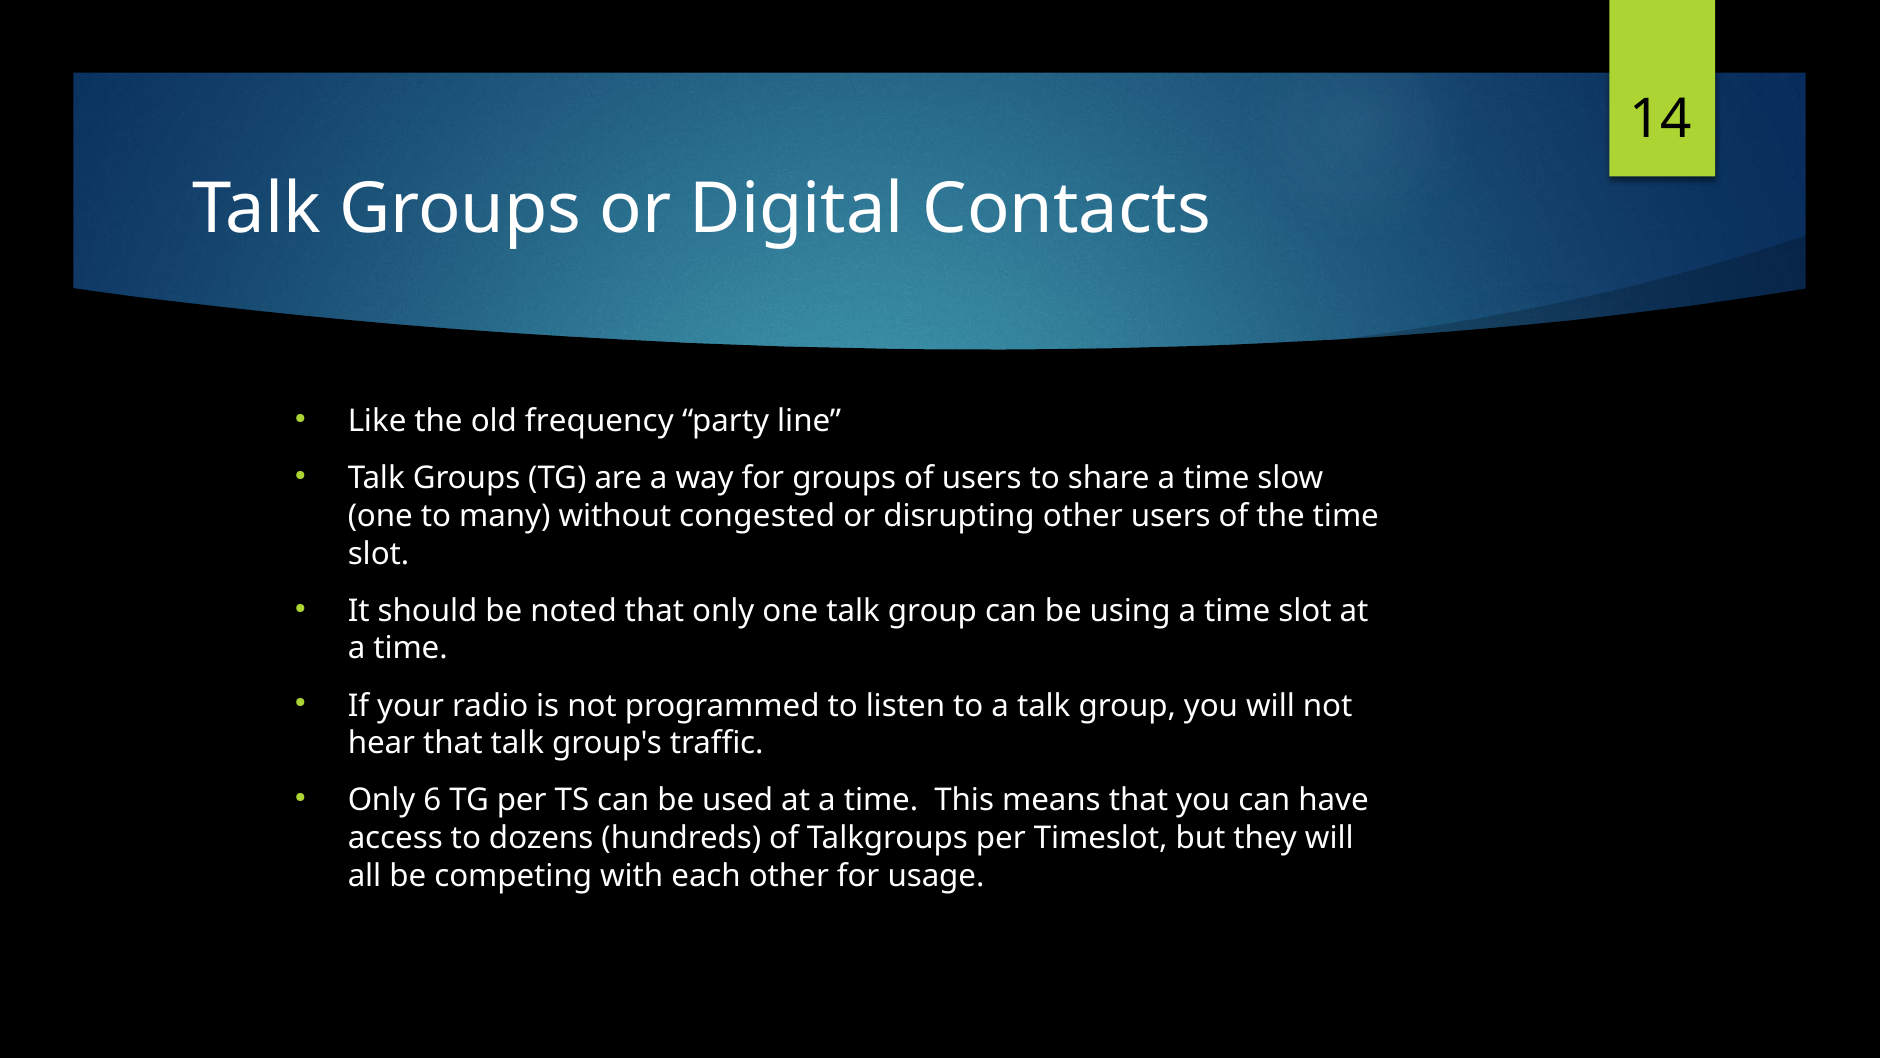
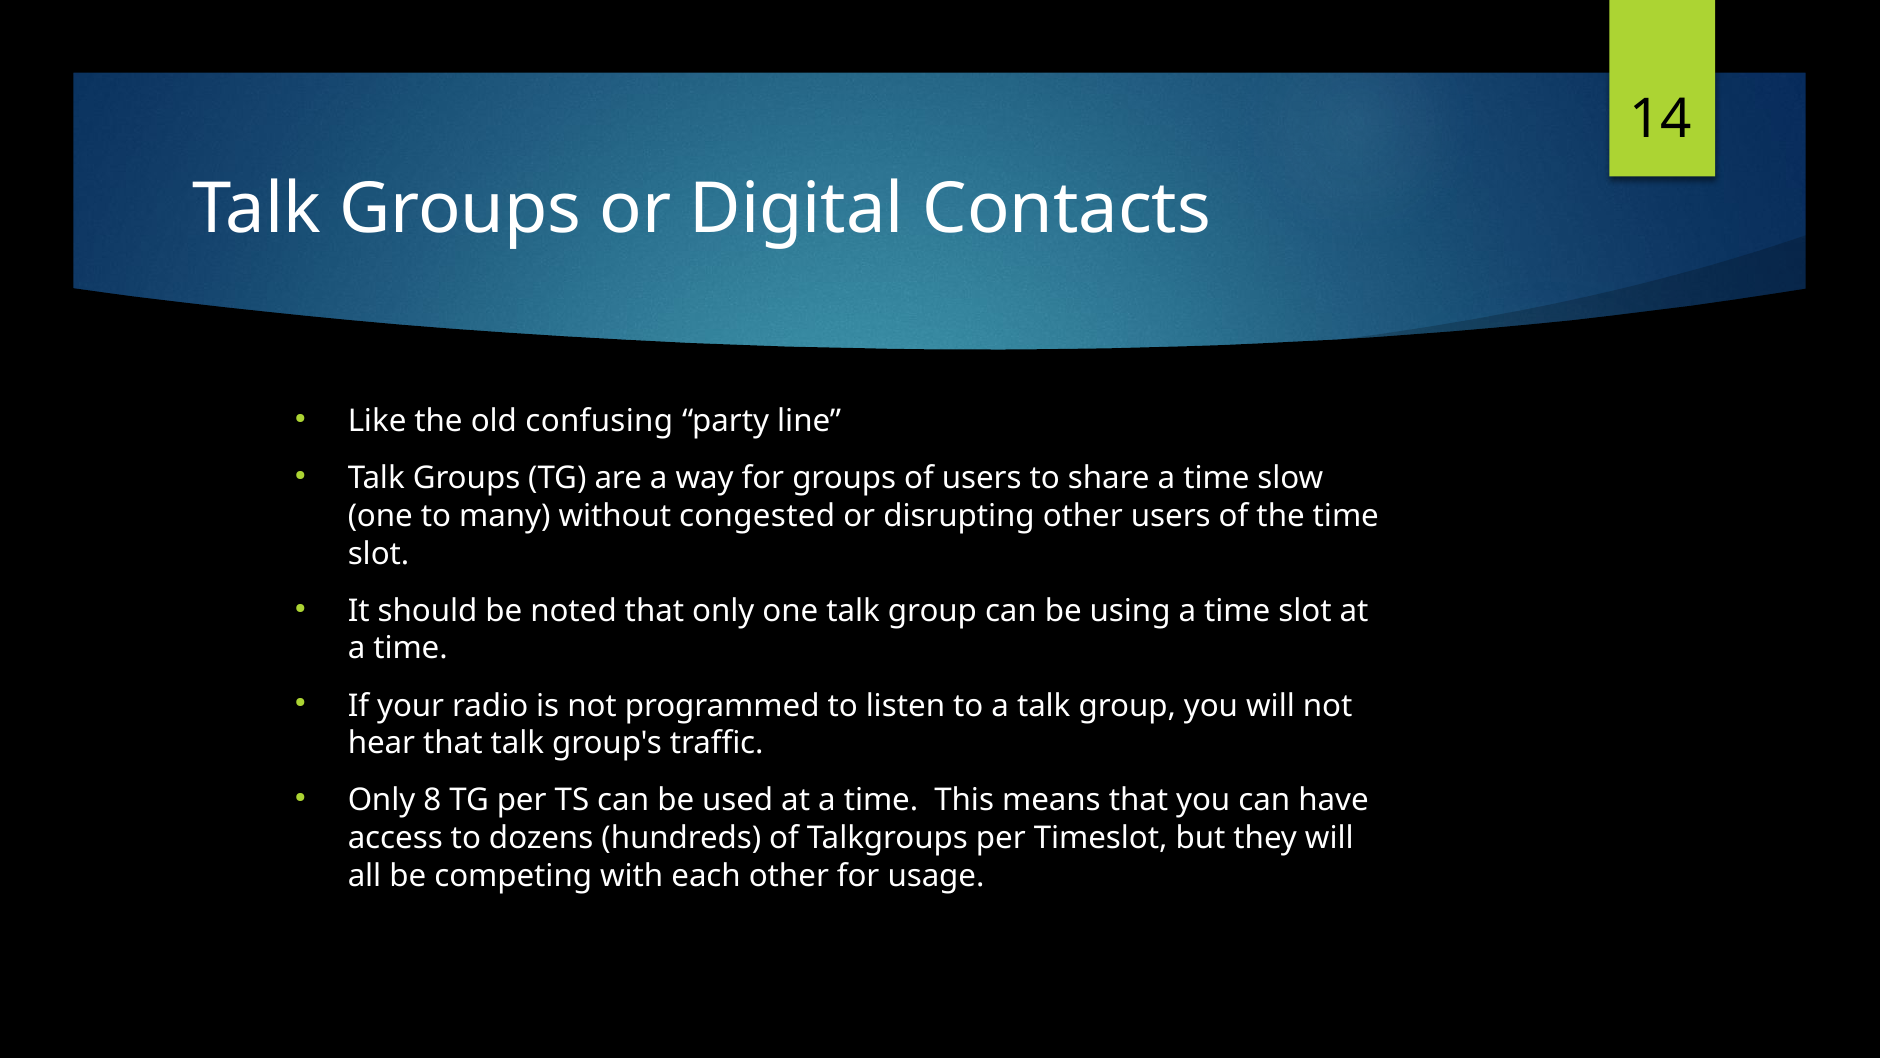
frequency: frequency -> confusing
6: 6 -> 8
